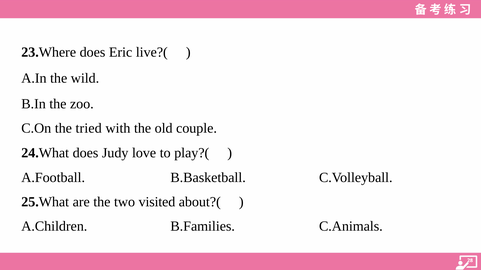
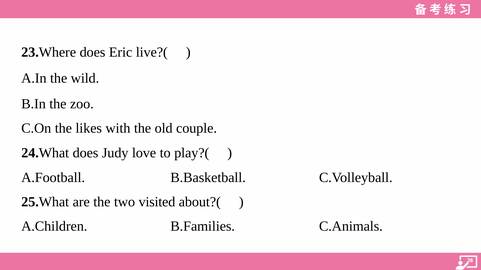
tried: tried -> likes
